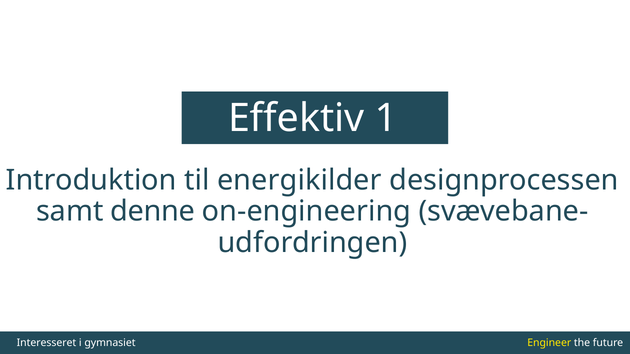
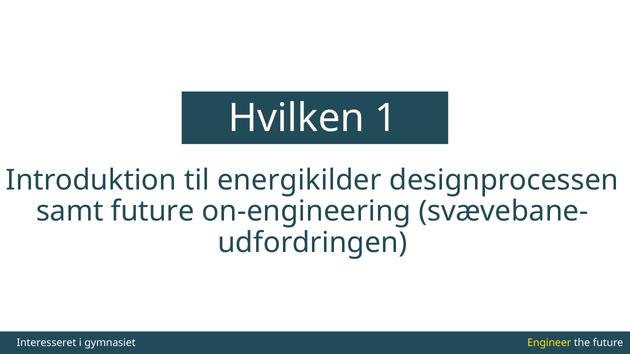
Effektiv: Effektiv -> Hvilken
samt denne: denne -> future
